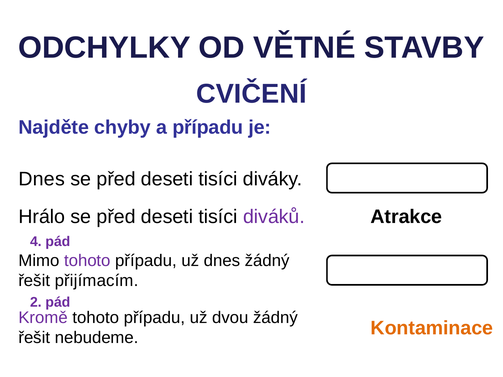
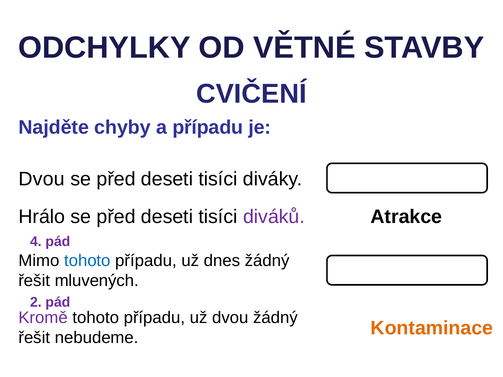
Dnes at (42, 179): Dnes -> Dvou
tohoto at (87, 261) colour: purple -> blue
přijímacím: přijímacím -> mluvených
